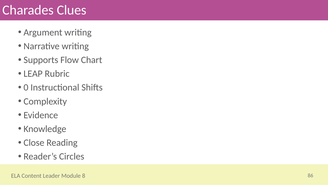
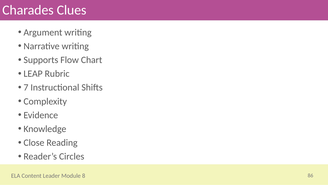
0: 0 -> 7
